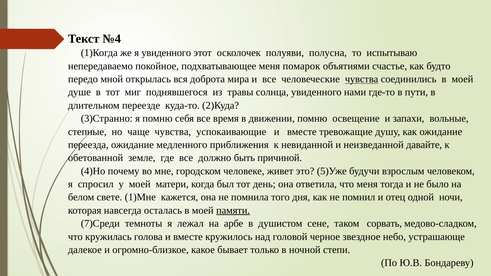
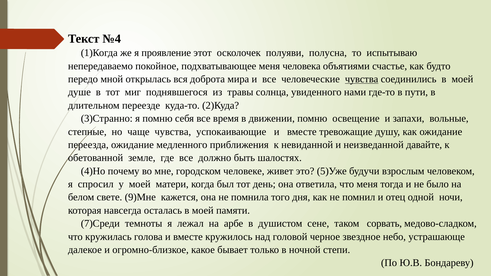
я увиденного: увиденного -> проявление
помарок: помарок -> человека
причиной: причиной -> шалостях
1)Мне: 1)Мне -> 9)Мне
памяти underline: present -> none
